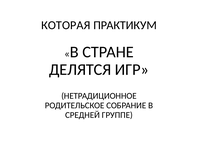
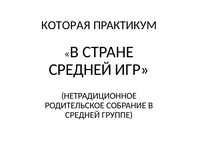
ДЕЛЯТСЯ at (80, 69): ДЕЛЯТСЯ -> СРЕДНЕЙ
